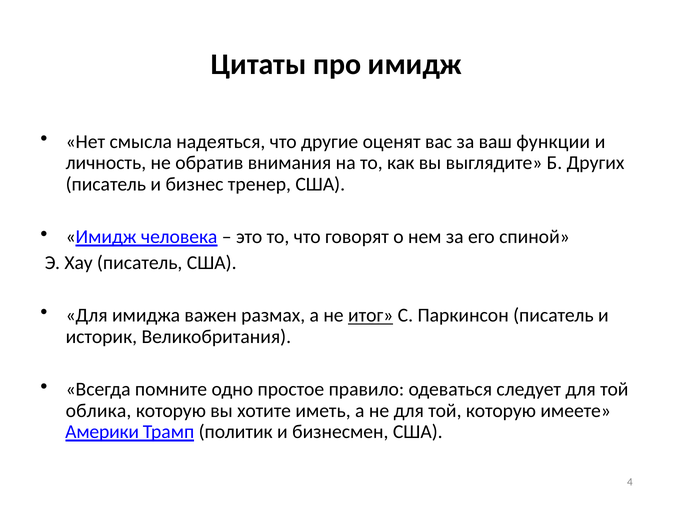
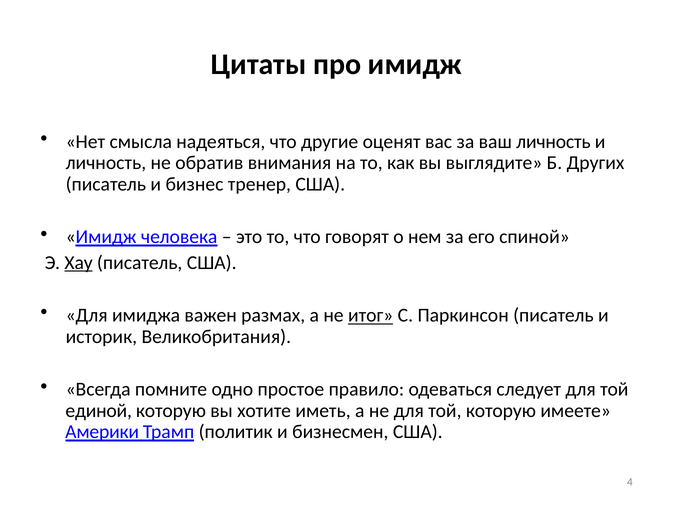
ваш функции: функции -> личность
Хау underline: none -> present
облика: облика -> единой
